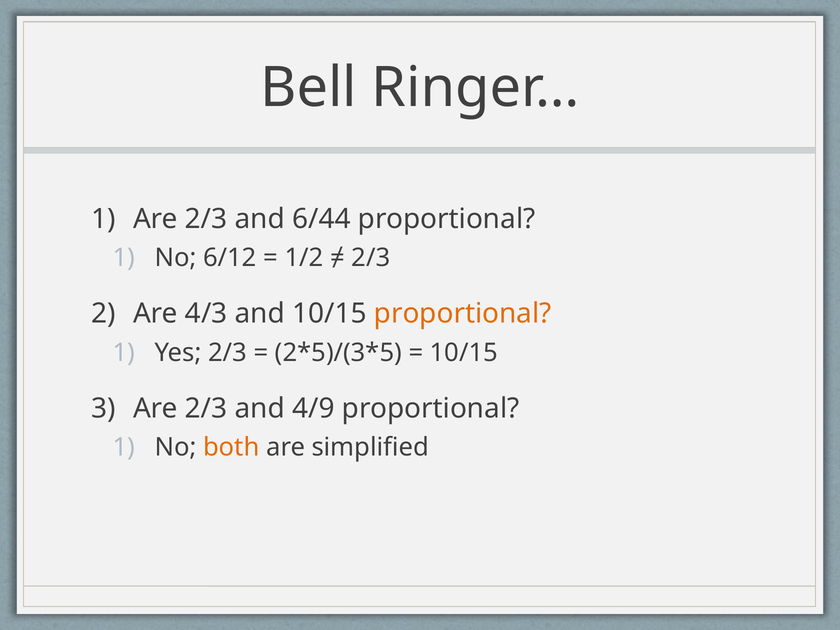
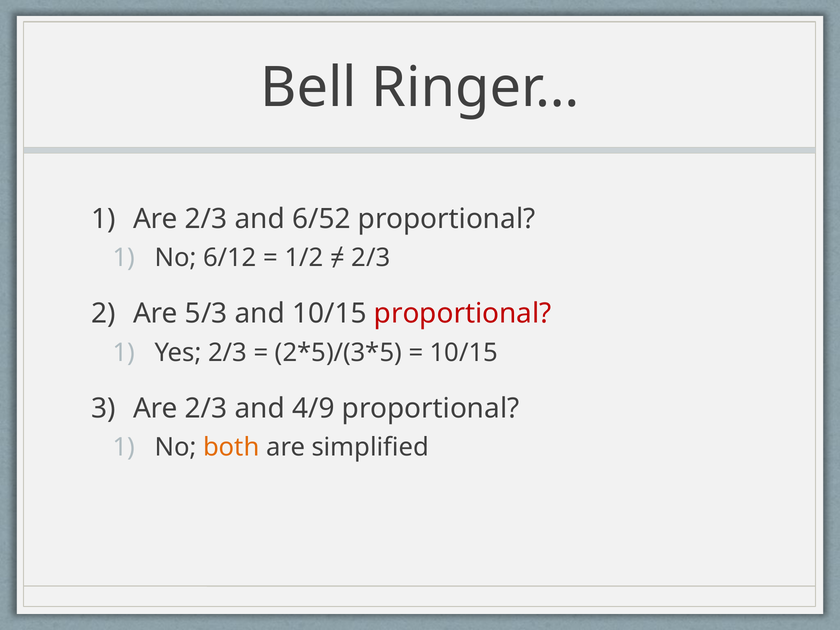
6/44: 6/44 -> 6/52
4/3: 4/3 -> 5/3
proportional at (463, 314) colour: orange -> red
